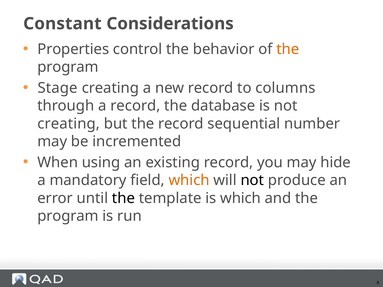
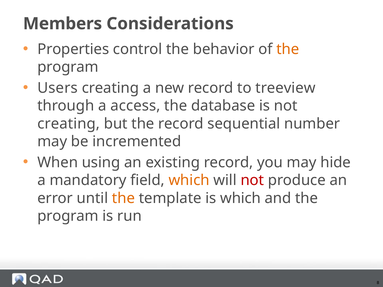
Constant: Constant -> Members
Stage: Stage -> Users
columns: columns -> treeview
a record: record -> access
not at (252, 180) colour: black -> red
the at (123, 198) colour: black -> orange
